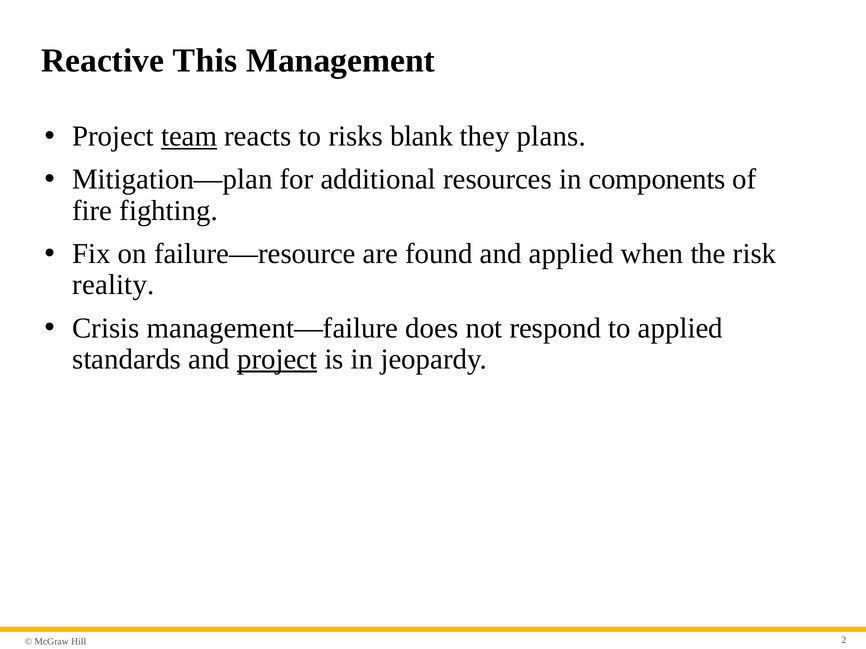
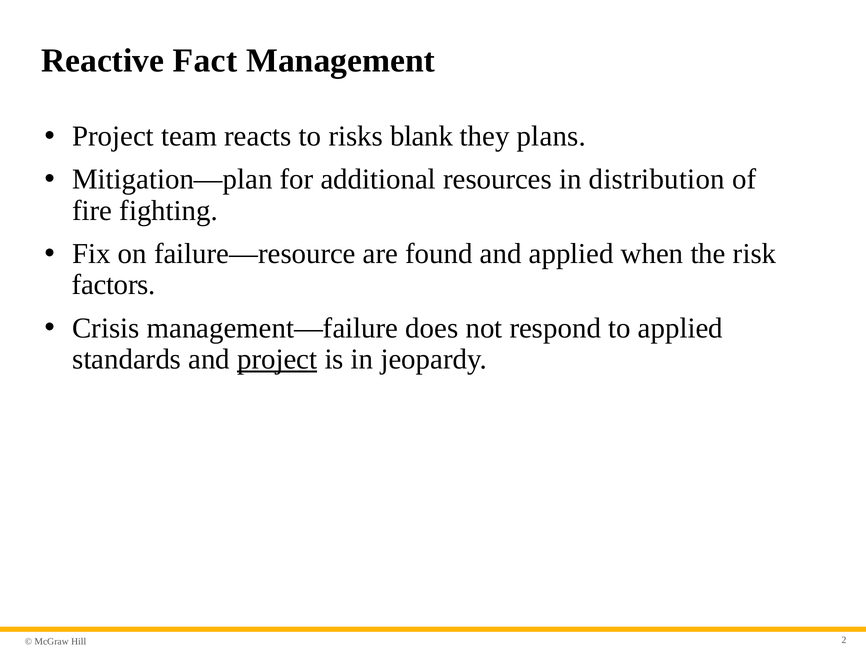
This: This -> Fact
team underline: present -> none
components: components -> distribution
reality: reality -> factors
